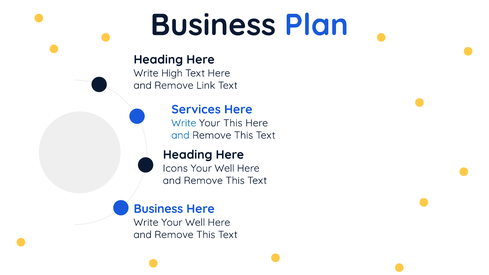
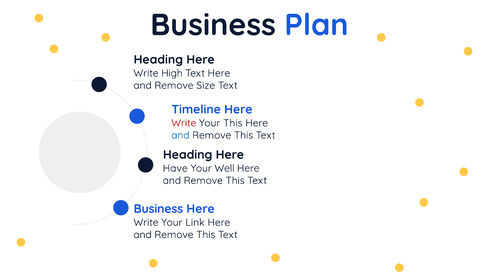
Link: Link -> Size
Services: Services -> Timeline
Write at (184, 123) colour: blue -> red
Icons: Icons -> Have
Write Your Well: Well -> Link
